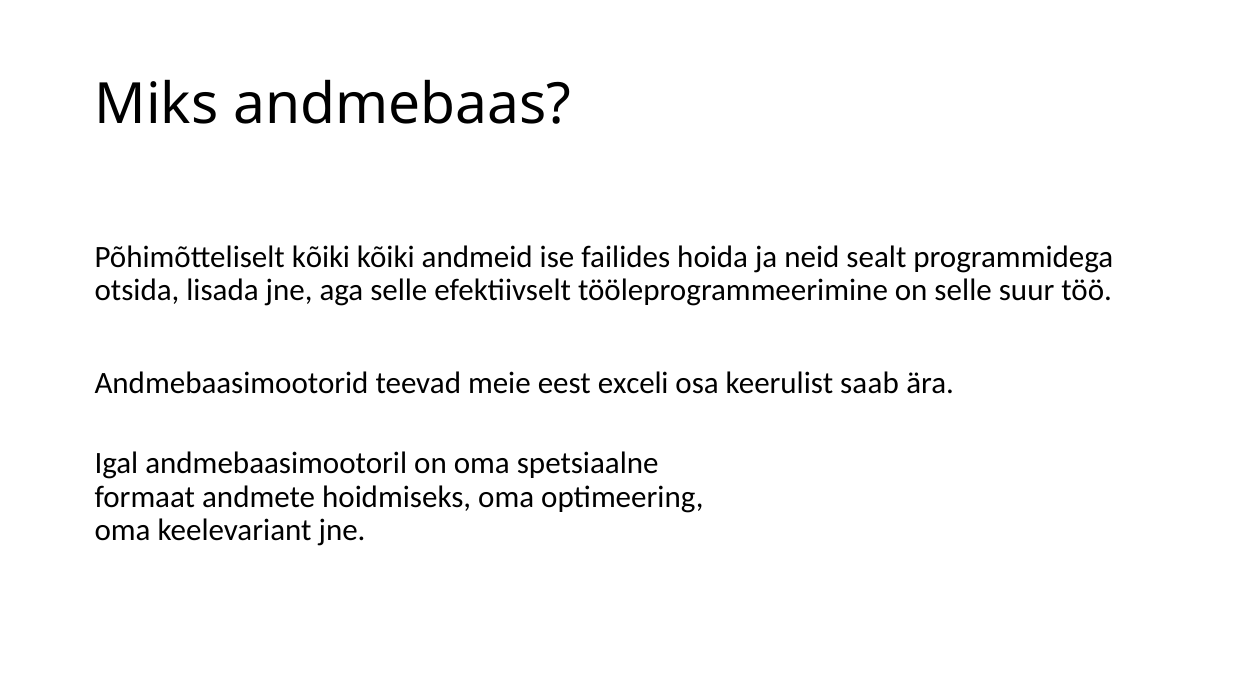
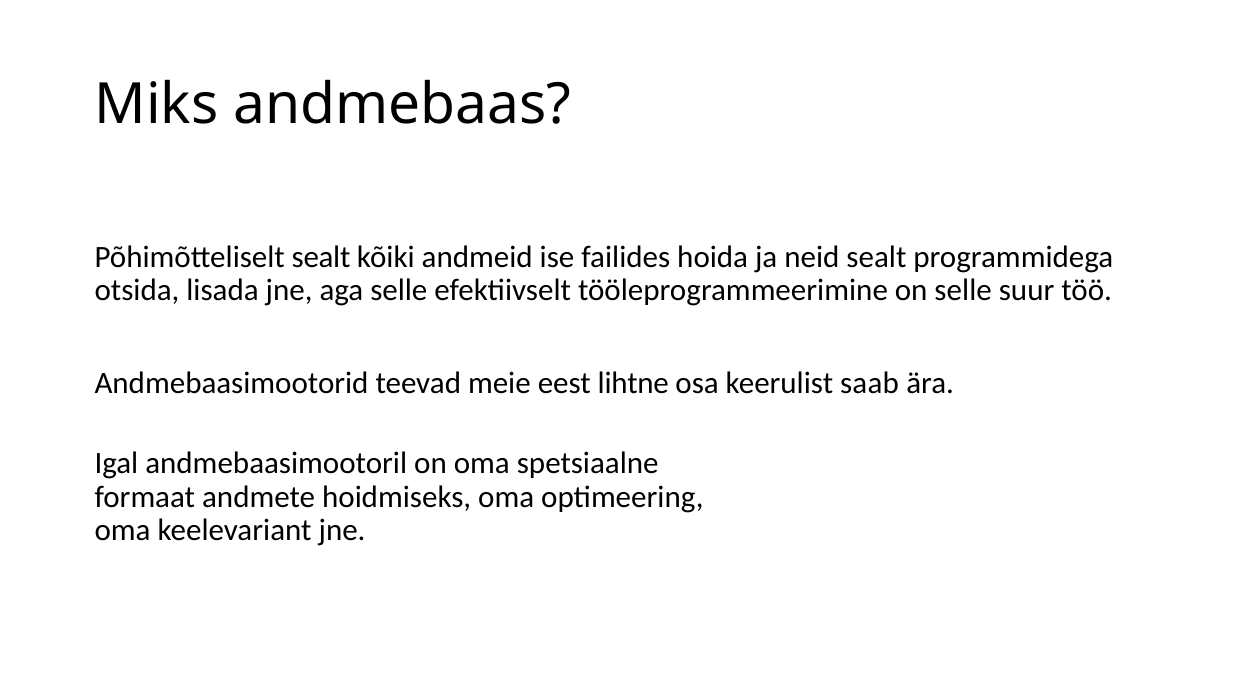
Põhimõtteliselt kõiki: kõiki -> sealt
exceli: exceli -> lihtne
